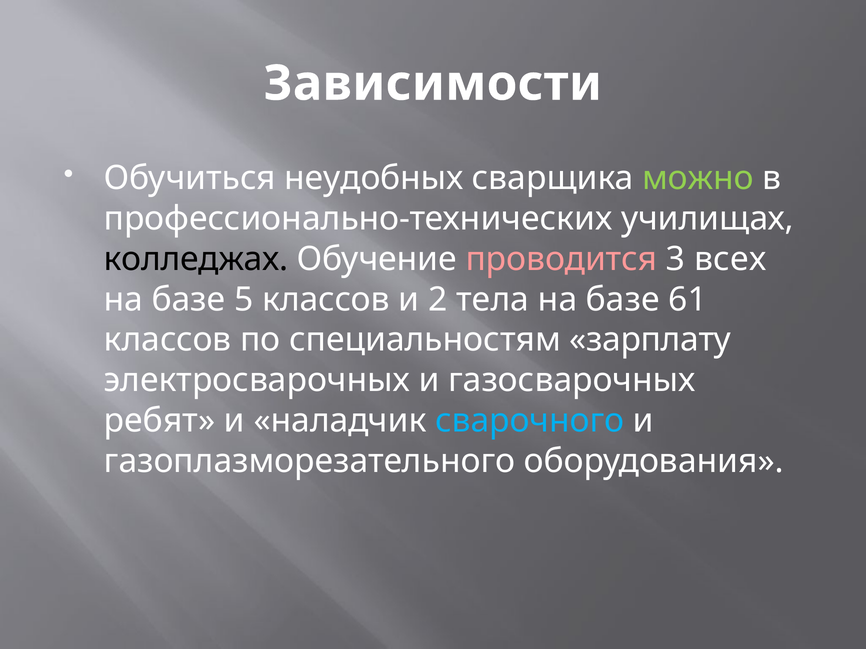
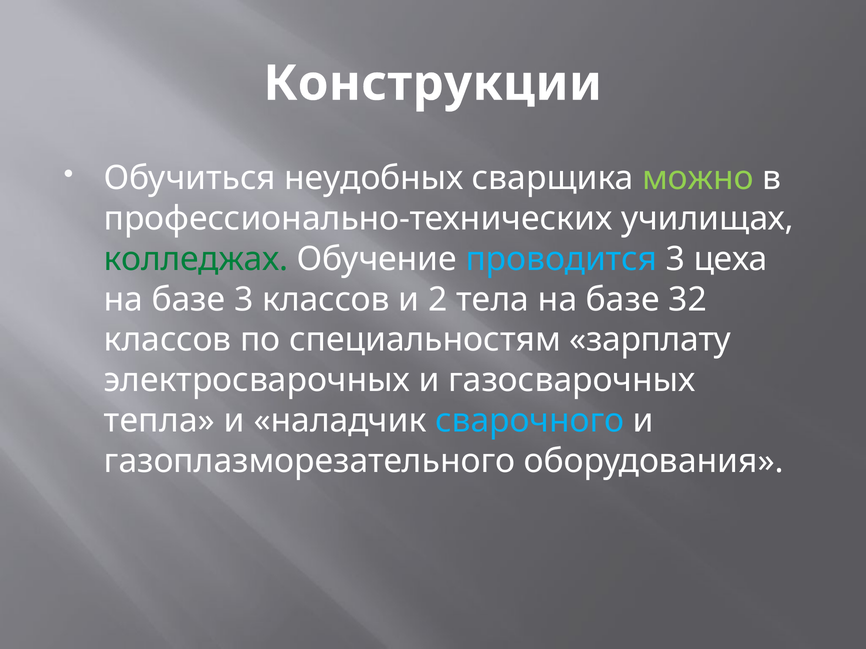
Зависимости: Зависимости -> Конструкции
колледжах colour: black -> green
проводится colour: pink -> light blue
всех: всех -> цеха
базе 5: 5 -> 3
61: 61 -> 32
ребят: ребят -> тепла
